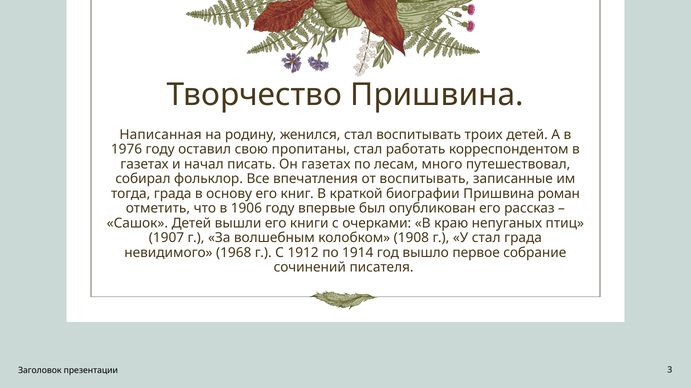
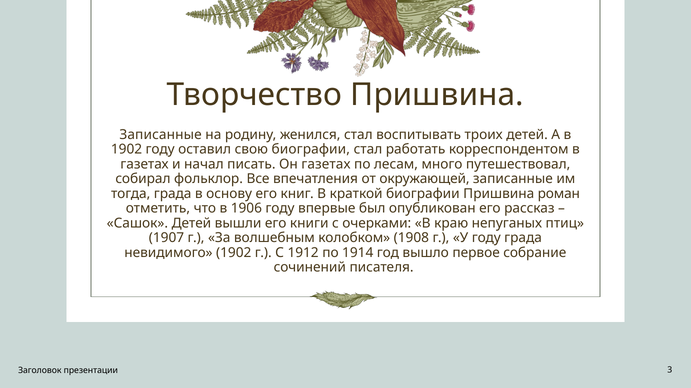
Написанная at (161, 135): Написанная -> Записанные
1976 at (127, 150): 1976 -> 1902
свою пропитаны: пропитаны -> биографии
от воспитывать: воспитывать -> окружающей
У стал: стал -> году
невидимого 1968: 1968 -> 1902
